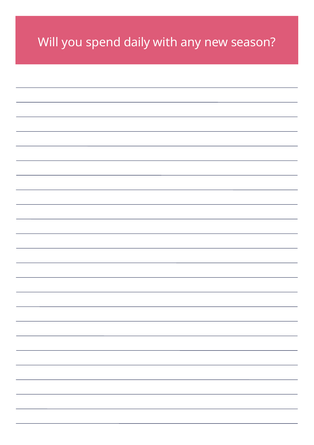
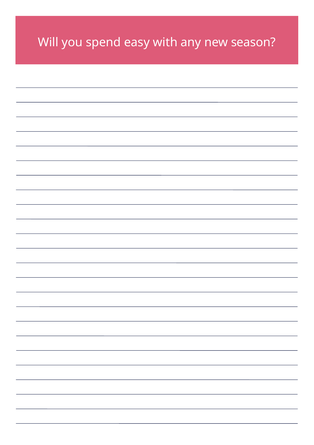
daily: daily -> easy
